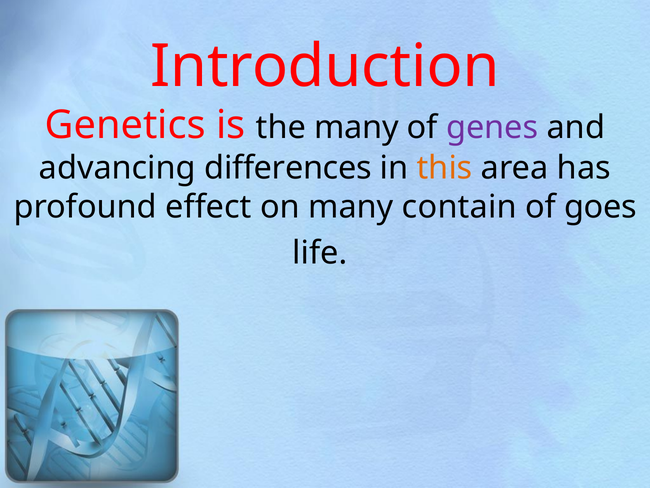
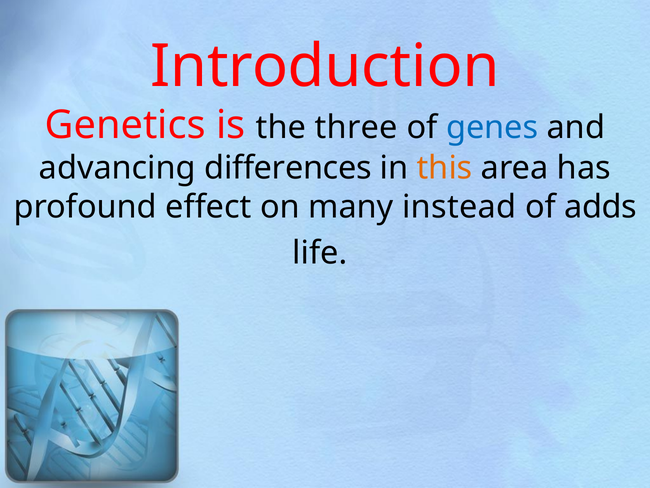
the many: many -> three
genes colour: purple -> blue
contain: contain -> instead
goes: goes -> adds
